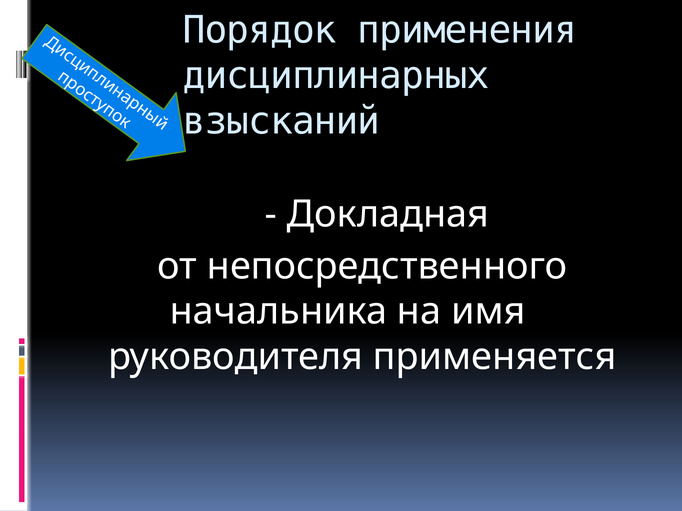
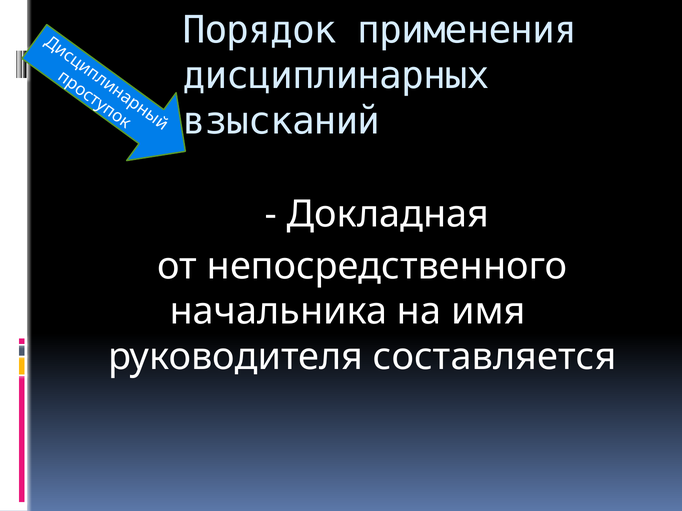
применяется: применяется -> составляется
